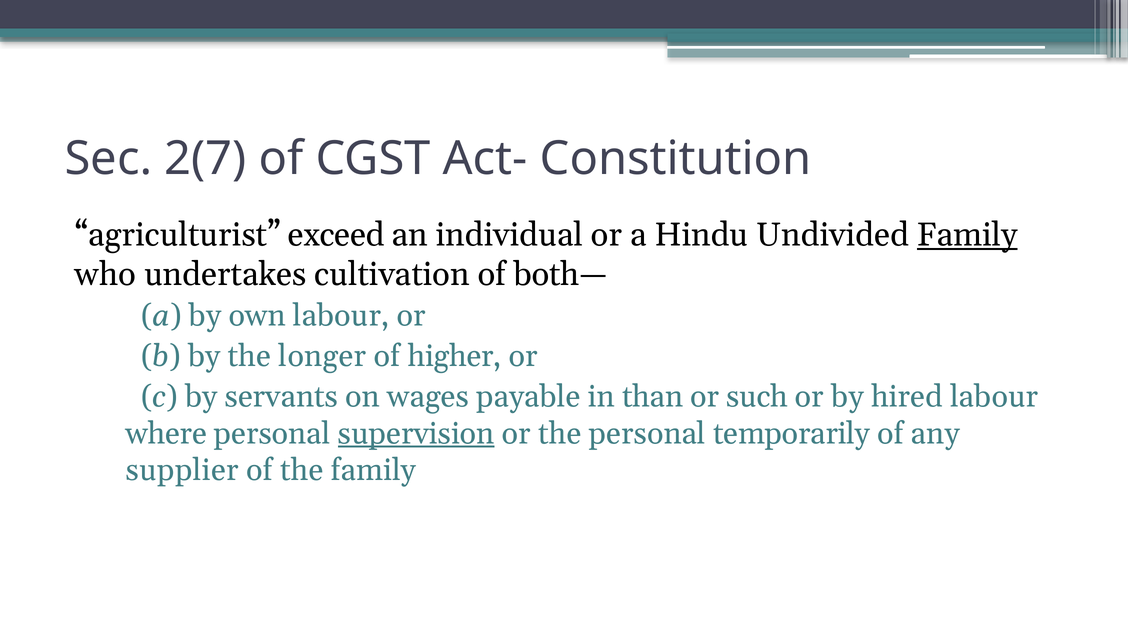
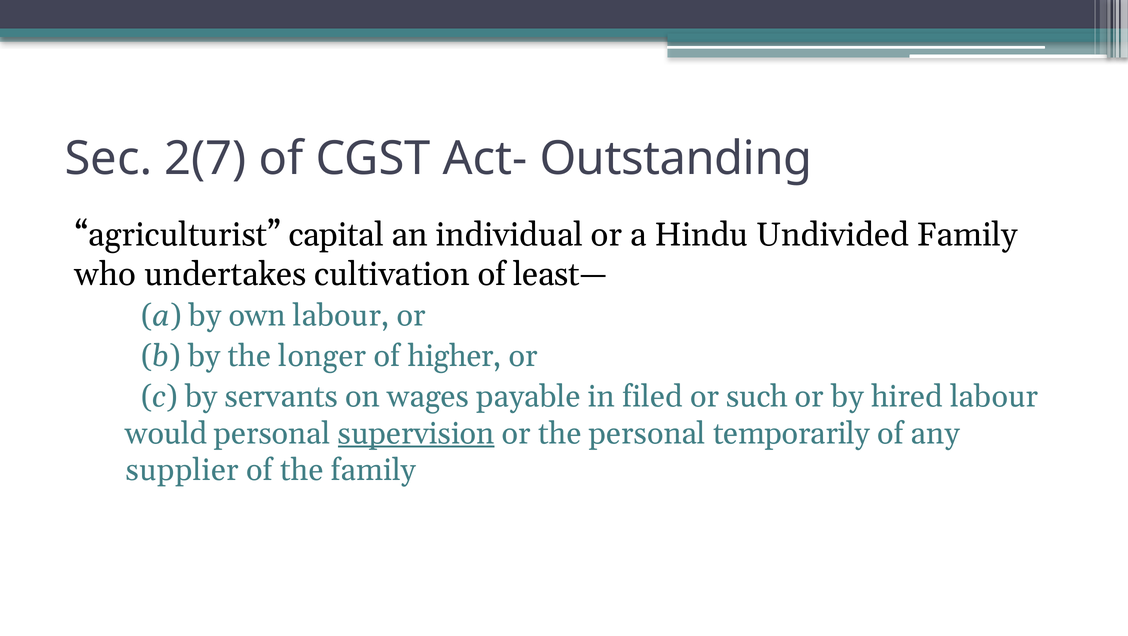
Constitution: Constitution -> Outstanding
exceed: exceed -> capital
Family at (967, 235) underline: present -> none
both—: both— -> least—
than: than -> filed
where: where -> would
